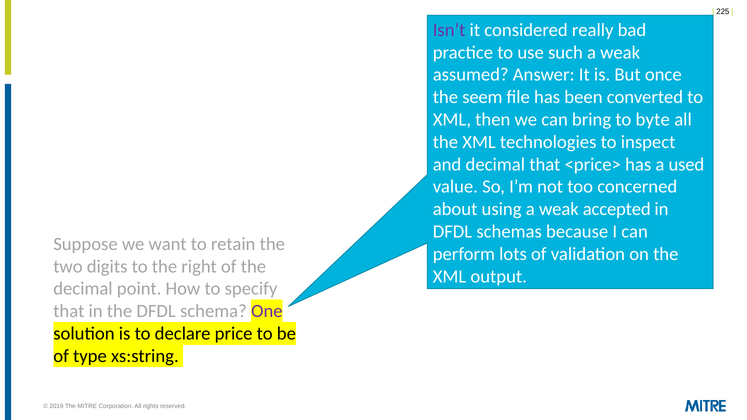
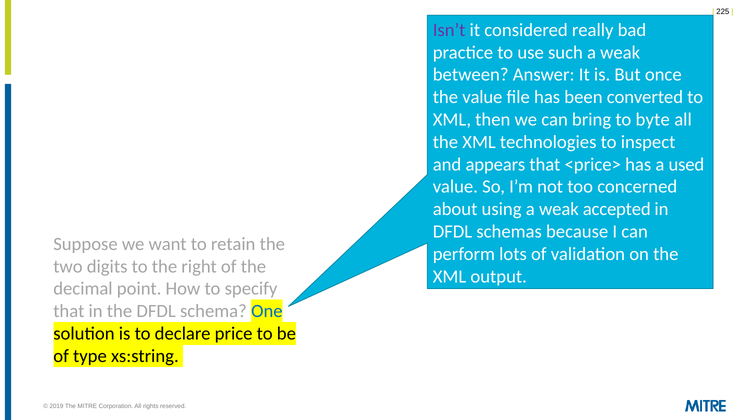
assumed: assumed -> between
the seem: seem -> value
and decimal: decimal -> appears
One colour: purple -> blue
